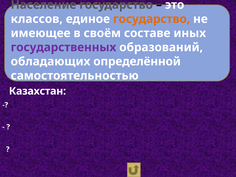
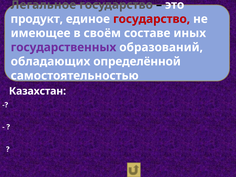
Население: Население -> Легальное
классов: классов -> продукт
государство at (152, 19) colour: orange -> red
